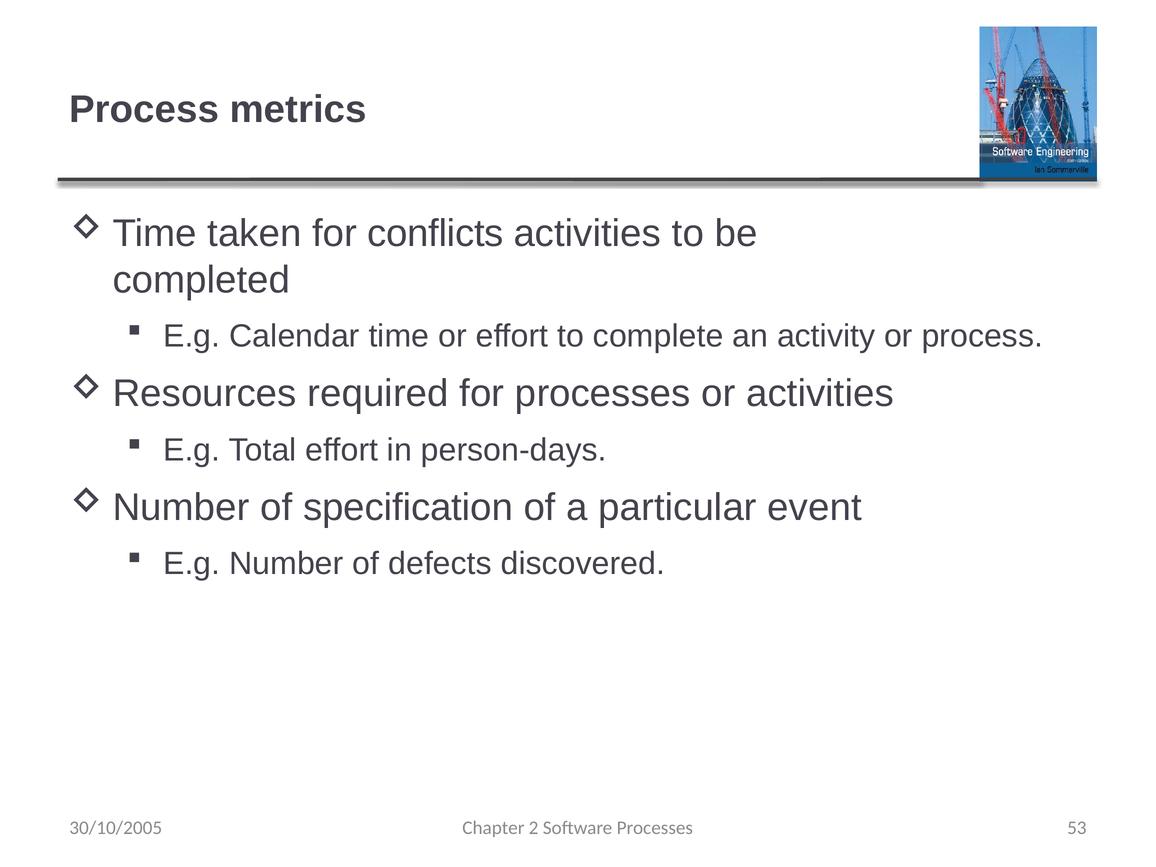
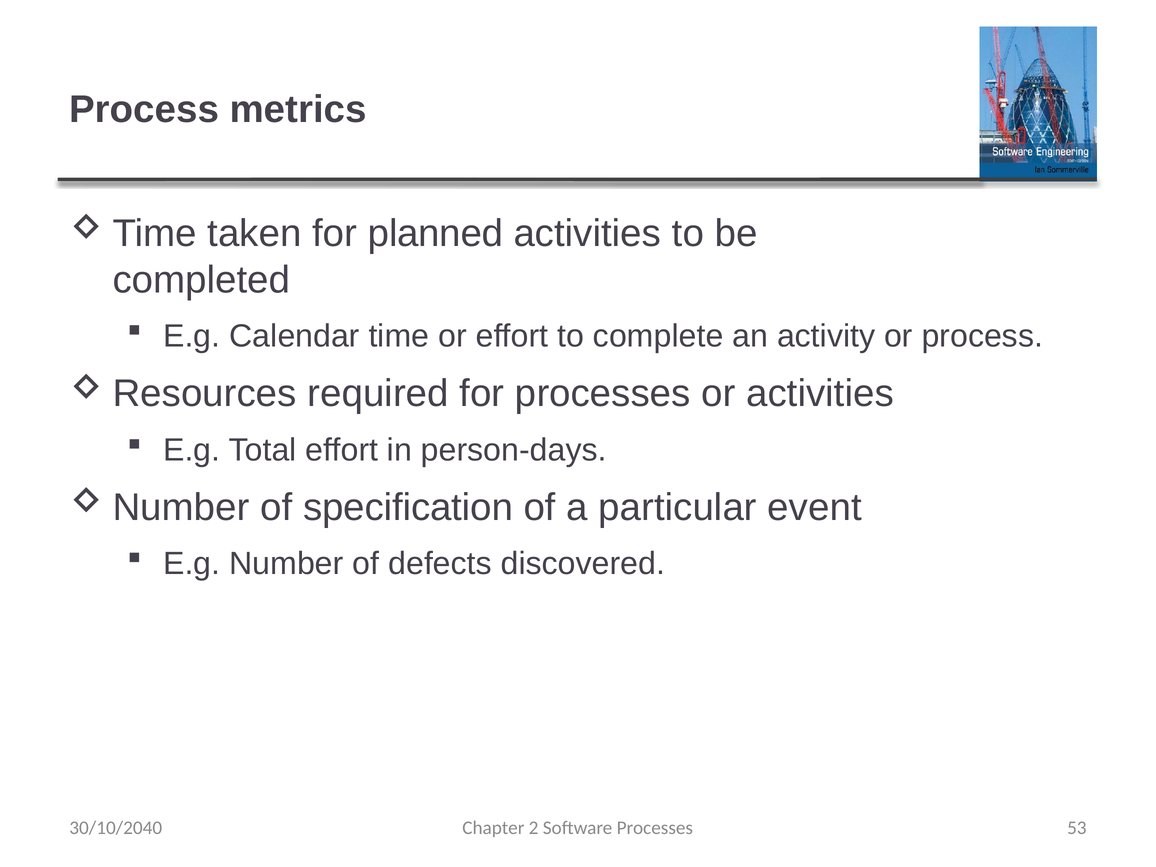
conflicts: conflicts -> planned
30/10/2005: 30/10/2005 -> 30/10/2040
